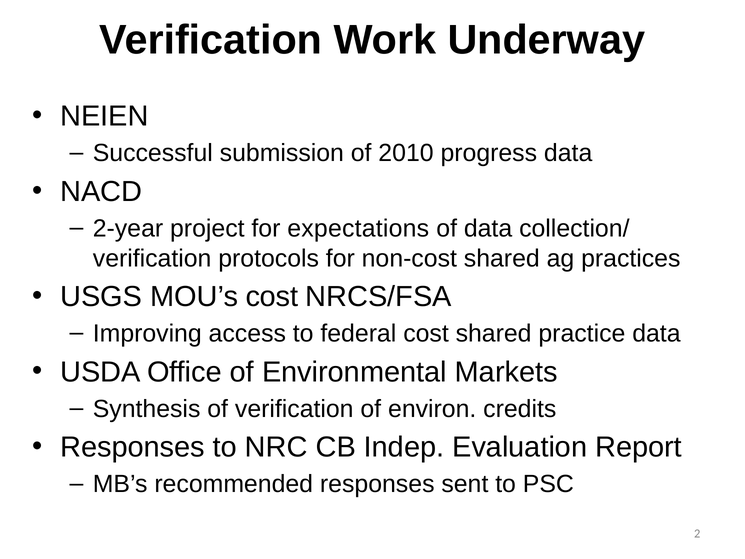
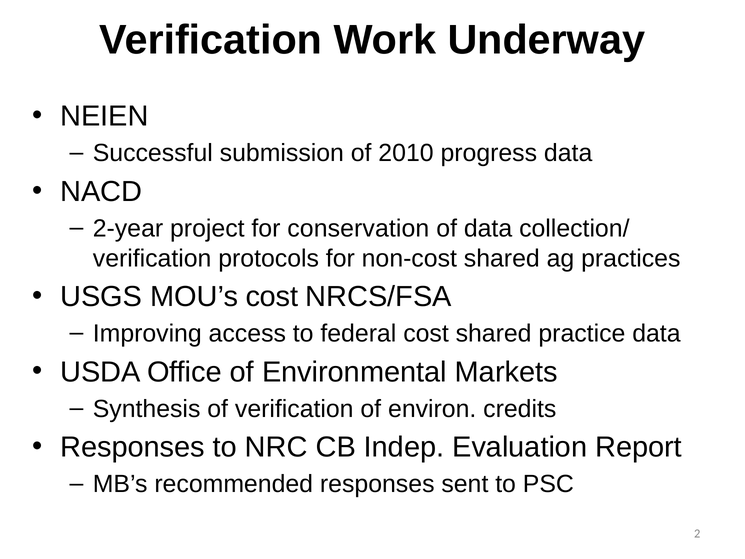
expectations: expectations -> conservation
